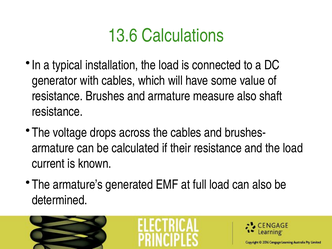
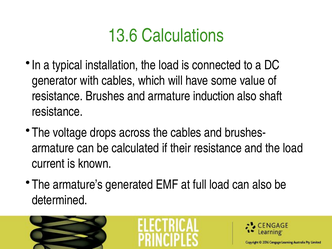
measure: measure -> induction
